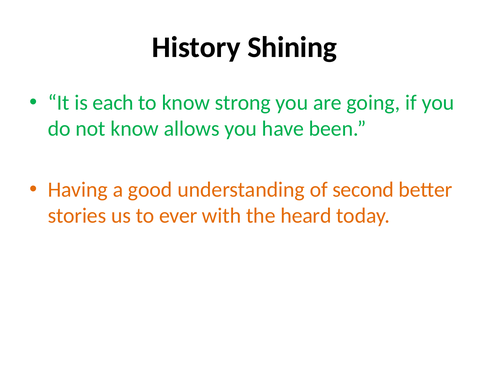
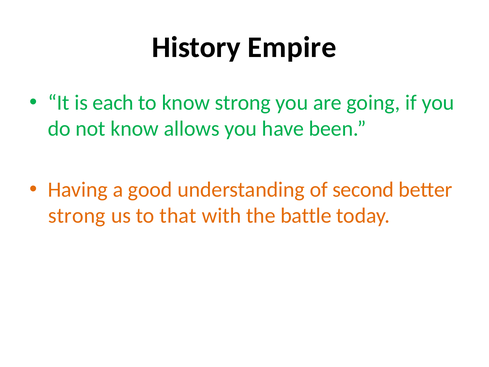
Shining: Shining -> Empire
stories at (77, 216): stories -> strong
ever: ever -> that
heard: heard -> battle
